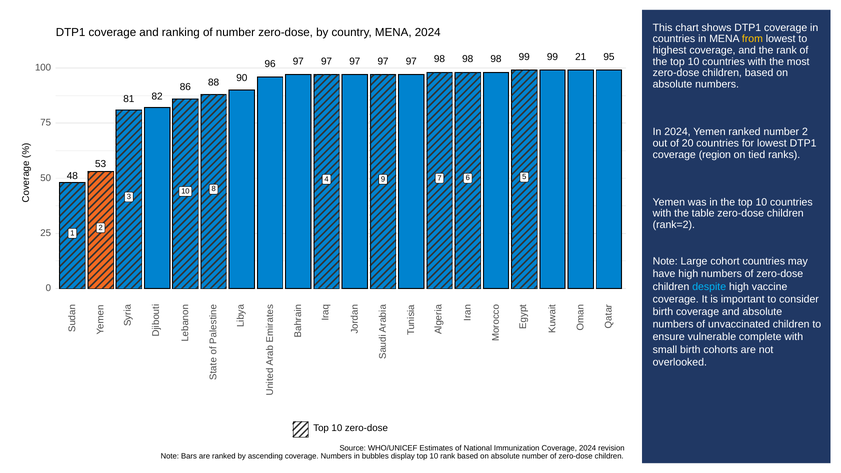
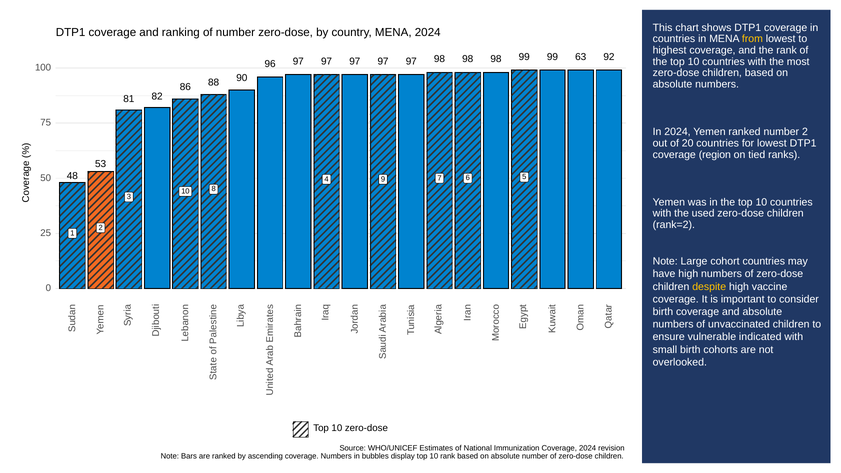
95: 95 -> 92
21: 21 -> 63
table: table -> used
despite colour: light blue -> yellow
complete: complete -> indicated
